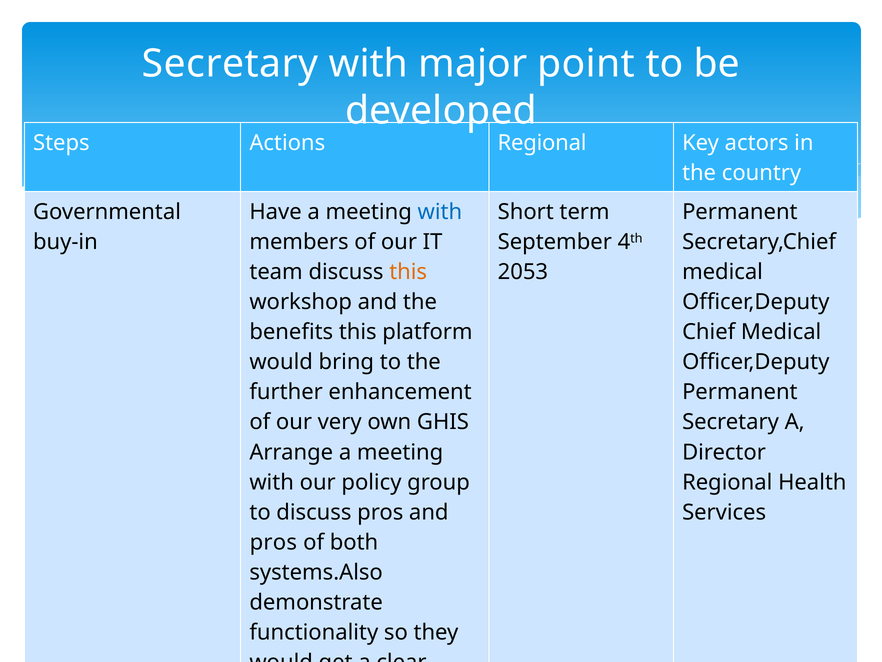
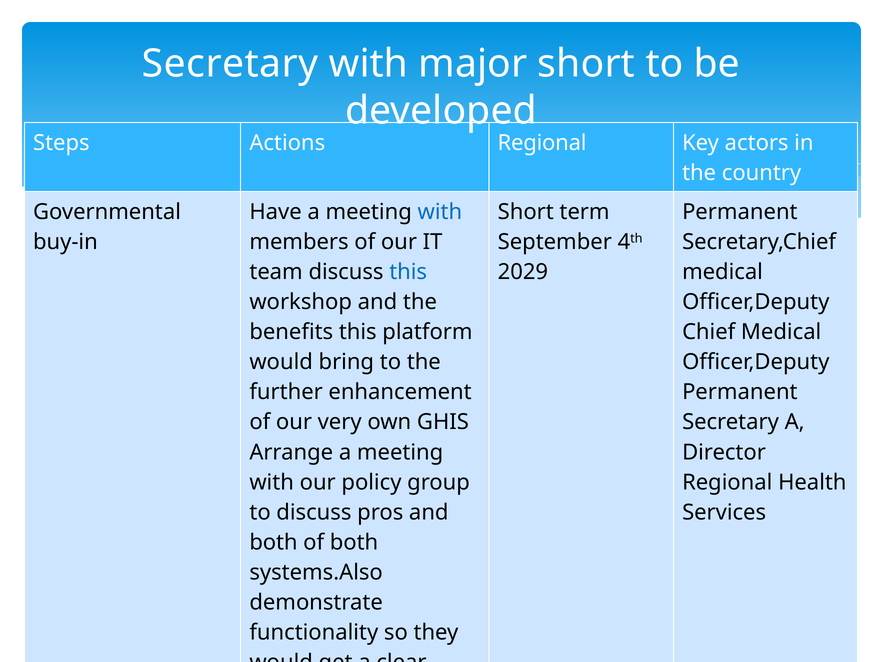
major point: point -> short
this at (408, 272) colour: orange -> blue
2053: 2053 -> 2029
pros at (273, 542): pros -> both
